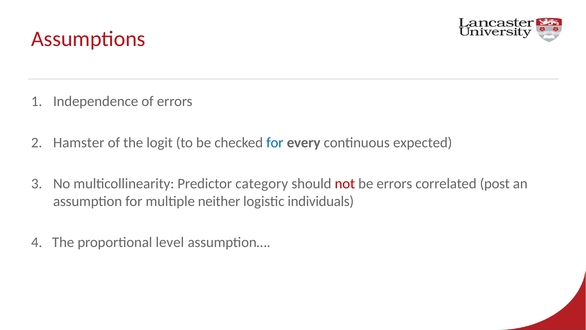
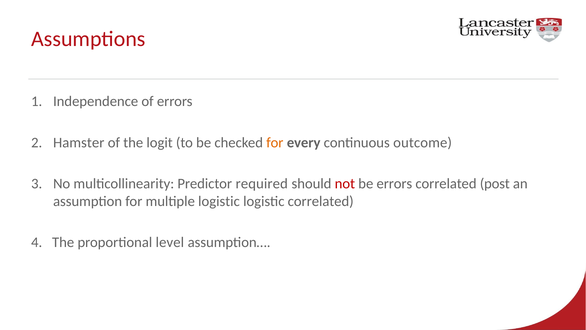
for at (275, 142) colour: blue -> orange
expected: expected -> outcome
category: category -> required
multiple neither: neither -> logistic
logistic individuals: individuals -> correlated
